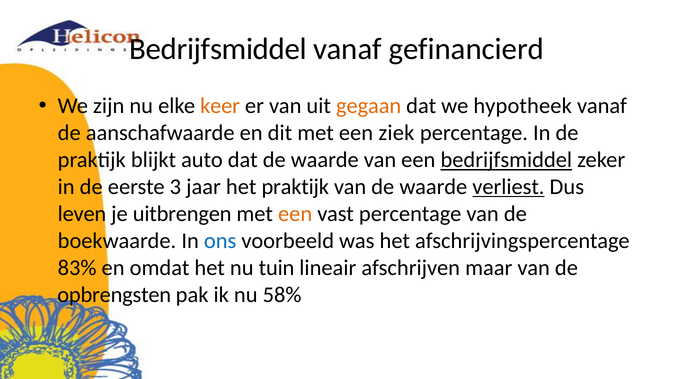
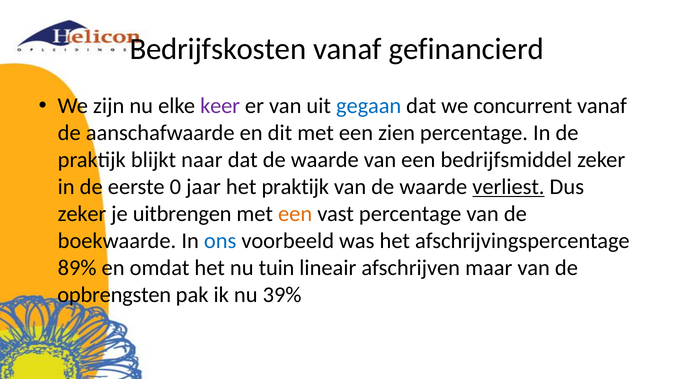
Bedrijfsmiddel at (218, 49): Bedrijfsmiddel -> Bedrijfskosten
keer colour: orange -> purple
gegaan colour: orange -> blue
hypotheek: hypotheek -> concurrent
ziek: ziek -> zien
auto: auto -> naar
bedrijfsmiddel at (506, 160) underline: present -> none
3: 3 -> 0
leven at (82, 214): leven -> zeker
83%: 83% -> 89%
58%: 58% -> 39%
